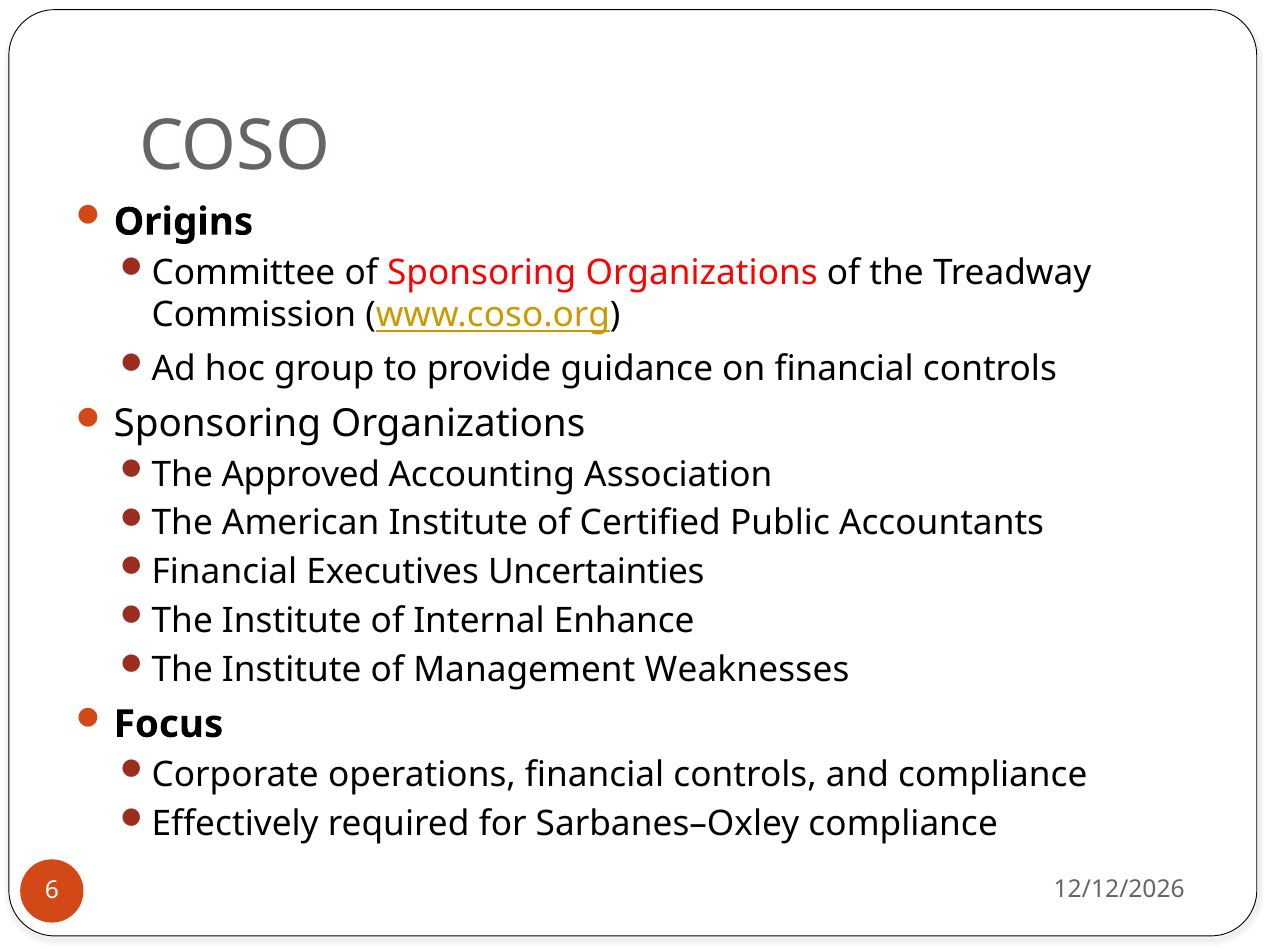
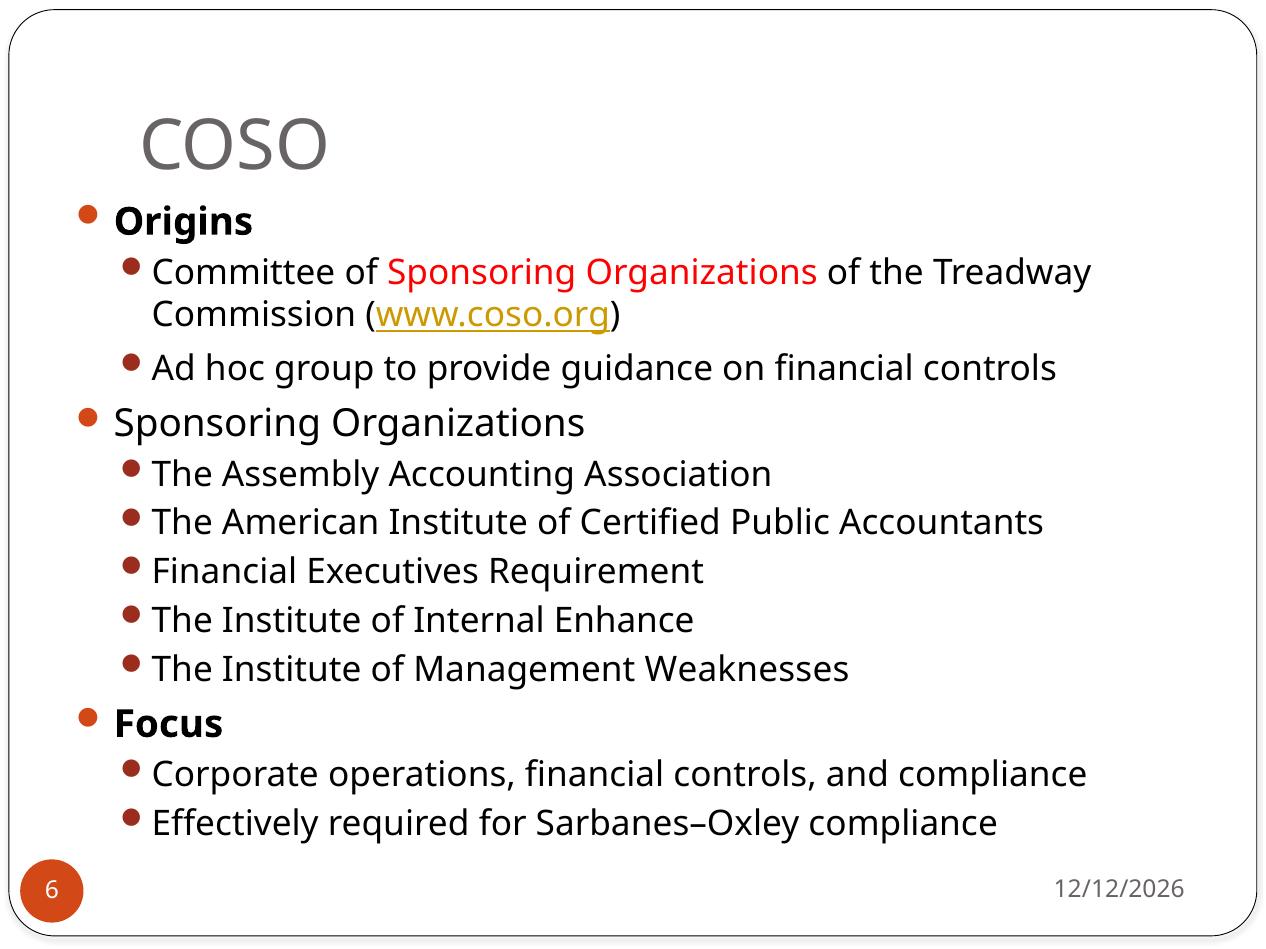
Approved: Approved -> Assembly
Uncertainties: Uncertainties -> Requirement
